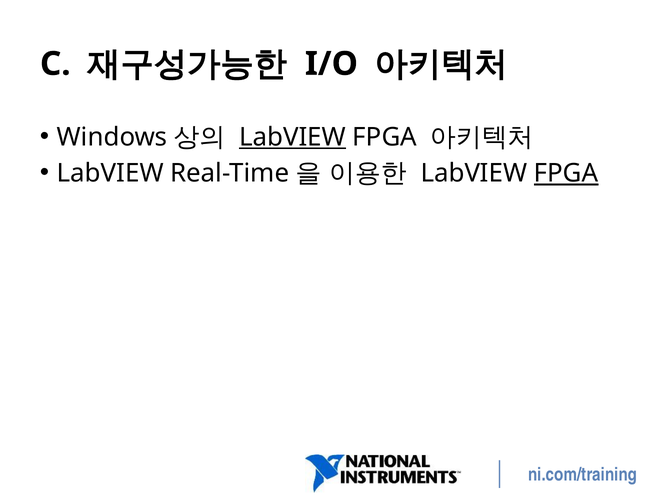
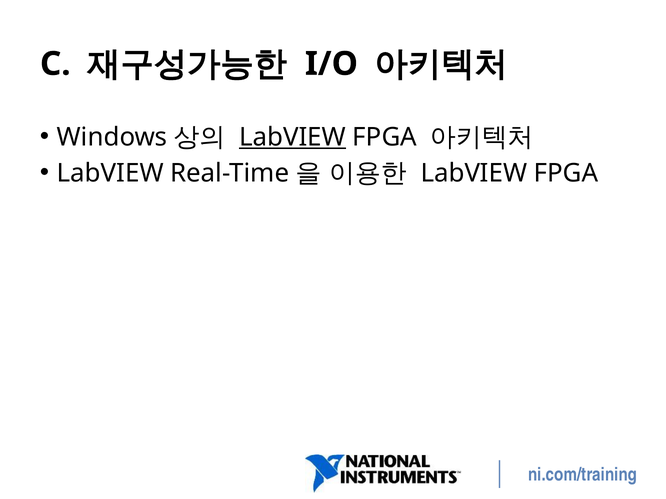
FPGA at (566, 174) underline: present -> none
